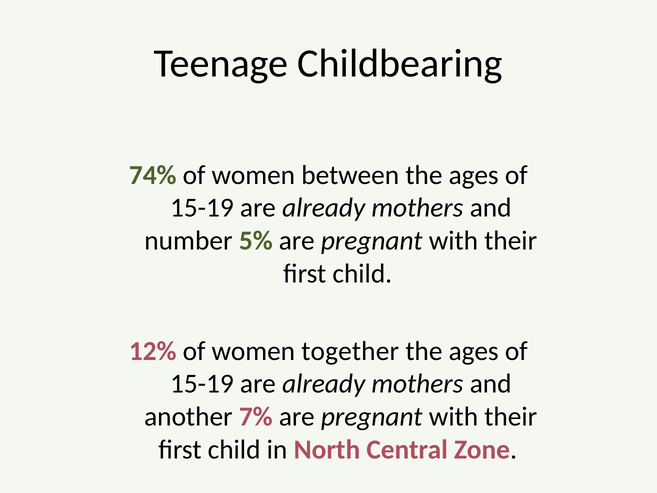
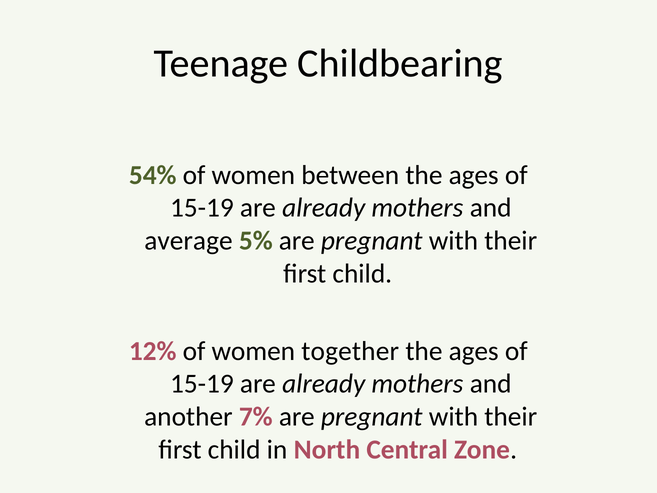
74%: 74% -> 54%
number: number -> average
